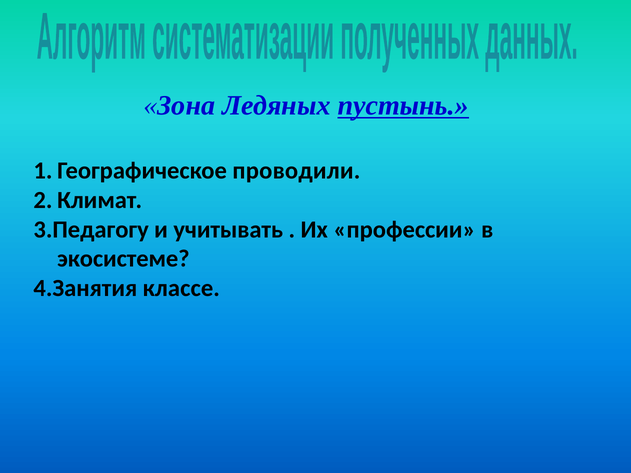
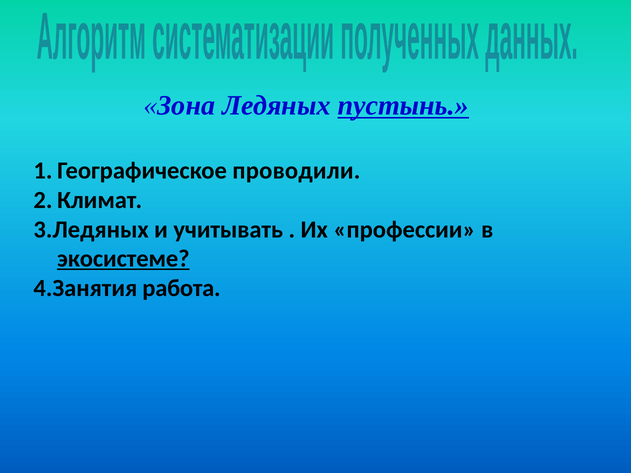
3.Педагогу: 3.Педагогу -> 3.Ледяных
экосистеме underline: none -> present
классе: классе -> работа
